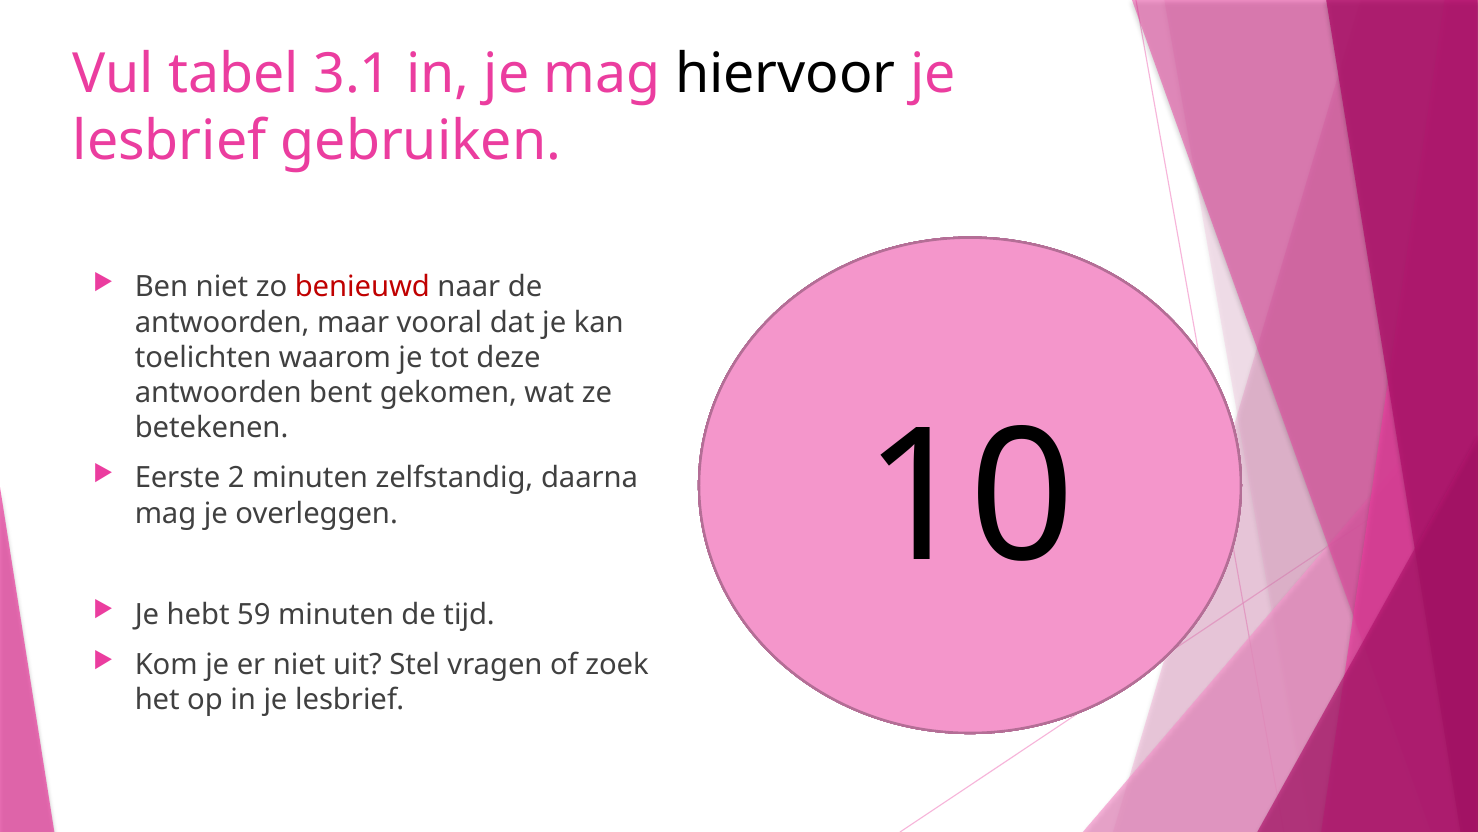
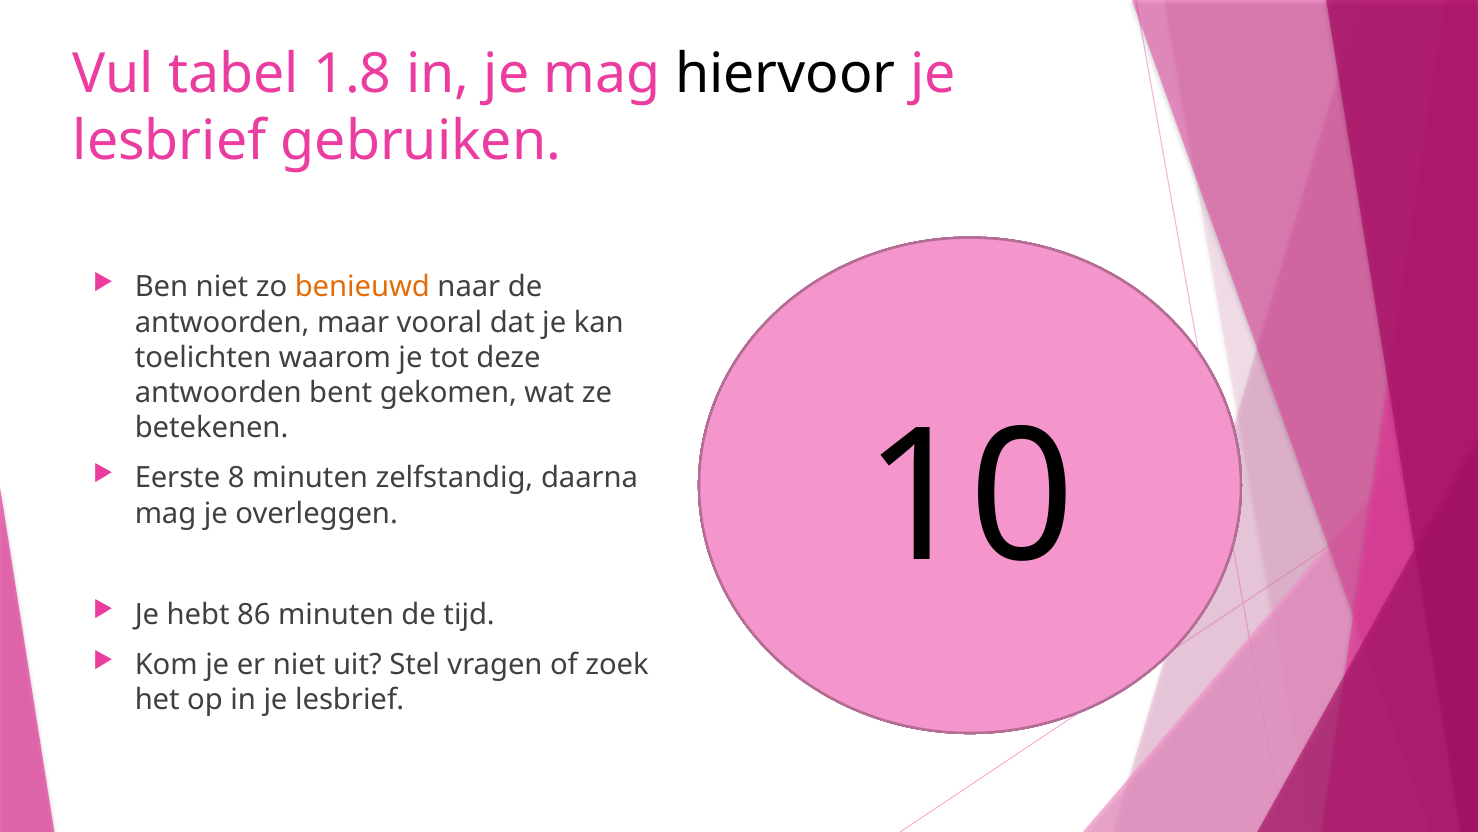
3.1: 3.1 -> 1.8
benieuwd colour: red -> orange
2: 2 -> 8
59: 59 -> 86
